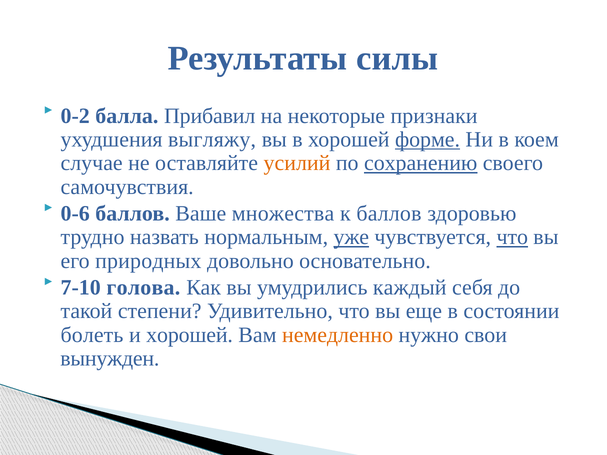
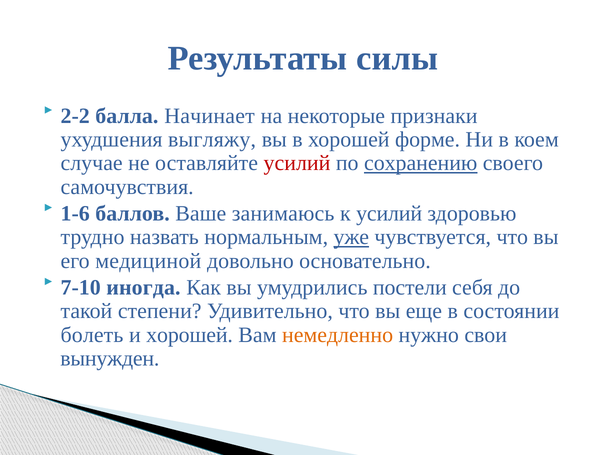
0-2: 0-2 -> 2-2
Прибавил: Прибавил -> Начинает
форме underline: present -> none
усилий at (297, 163) colour: orange -> red
0-6: 0-6 -> 1-6
множества: множества -> занимаюсь
к баллов: баллов -> усилий
что at (512, 237) underline: present -> none
природных: природных -> медициной
голова: голова -> иногда
каждый: каждый -> постели
